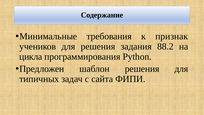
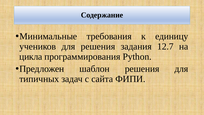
признак: признак -> единицу
88.2: 88.2 -> 12.7
